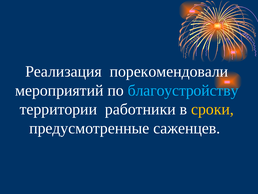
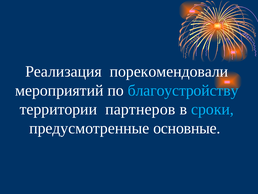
работники: работники -> партнеров
сроки colour: yellow -> light blue
саженцев: саженцев -> основные
